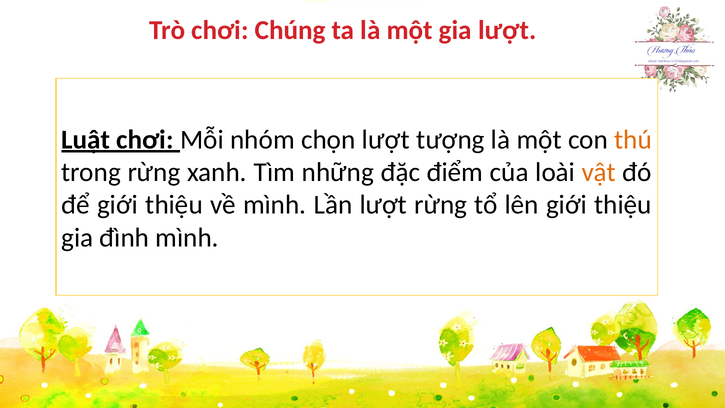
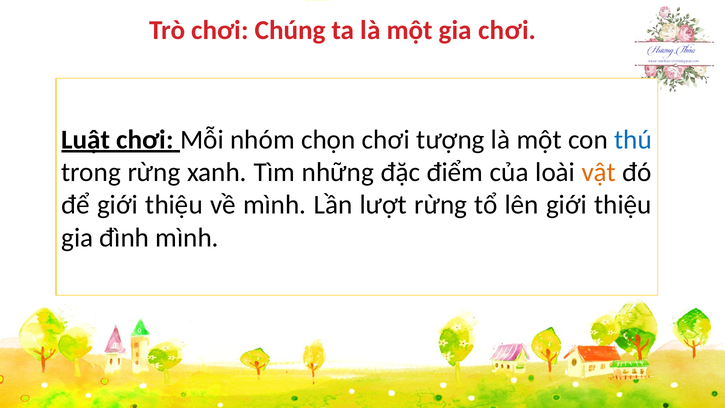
gia lượt: lượt -> chơi
chọn lượt: lượt -> chơi
thú colour: orange -> blue
